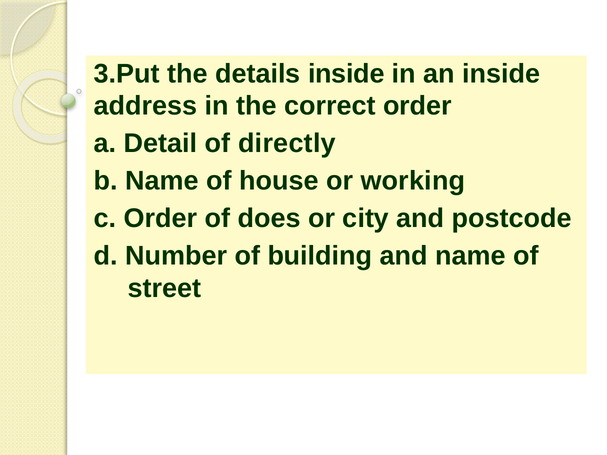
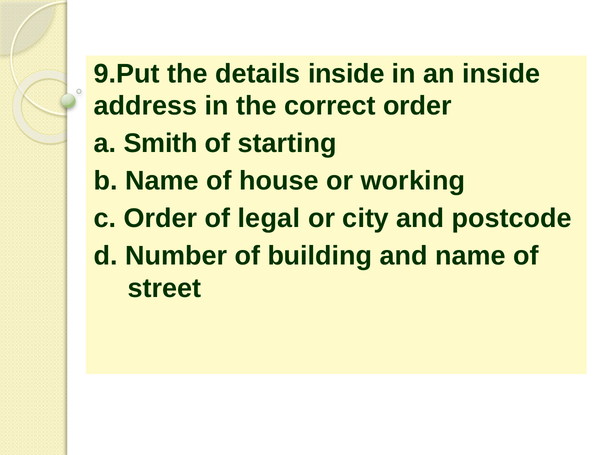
3.Put: 3.Put -> 9.Put
Detail: Detail -> Smith
directly: directly -> starting
does: does -> legal
